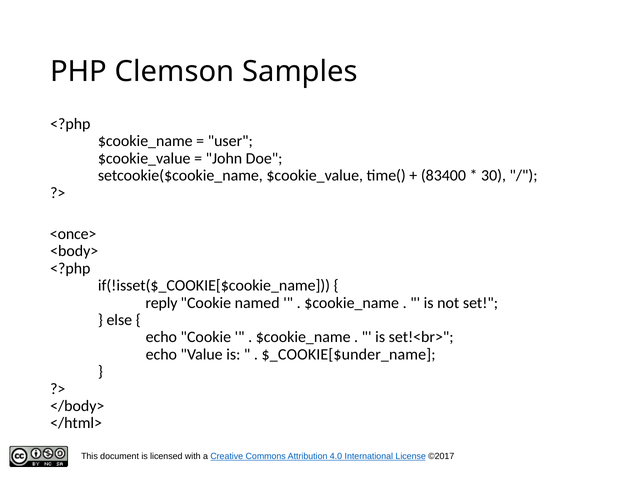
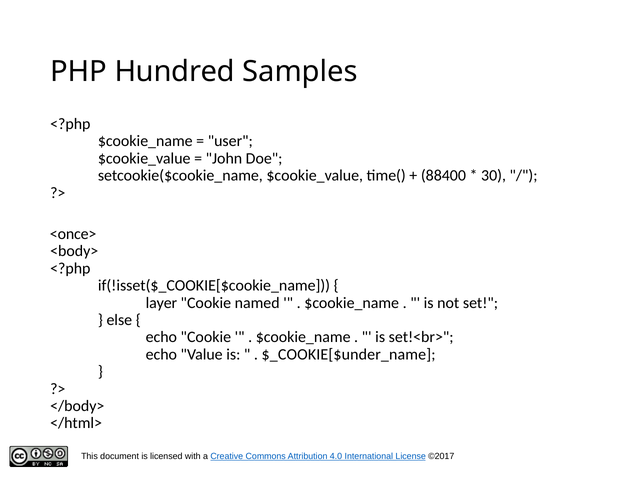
Clemson: Clemson -> Hundred
83400: 83400 -> 88400
reply: reply -> layer
